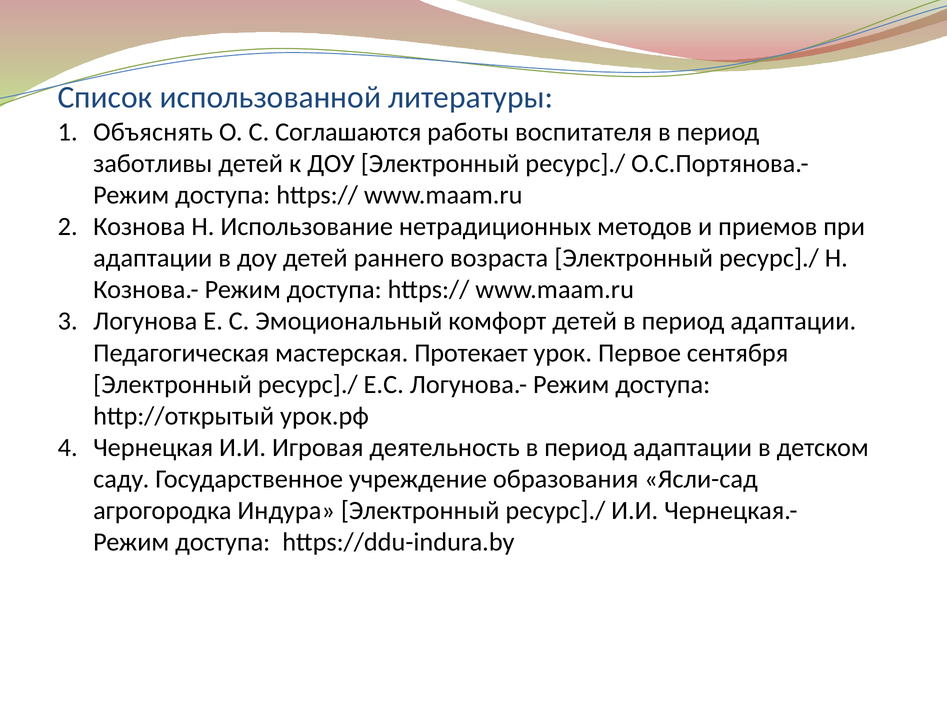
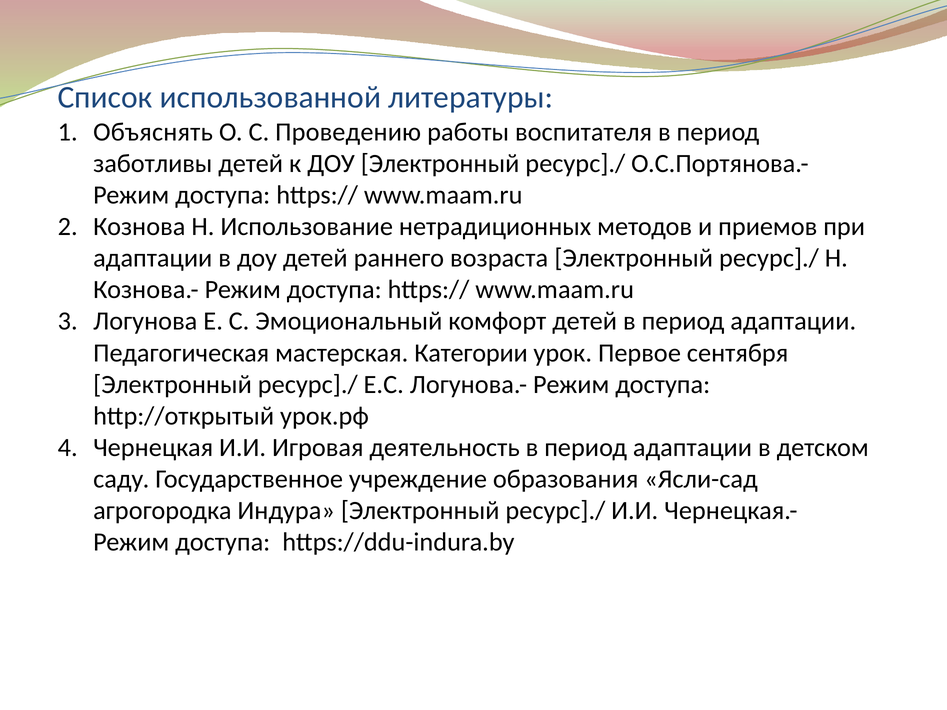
Соглашаются: Соглашаются -> Проведению
Протекает: Протекает -> Категории
